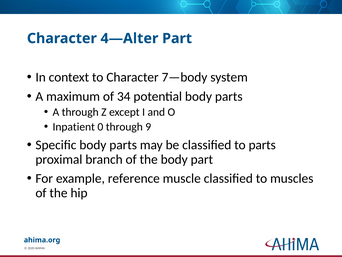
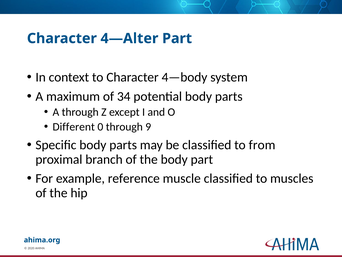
7—body: 7—body -> 4—body
Inpatient: Inpatient -> Different
to parts: parts -> from
